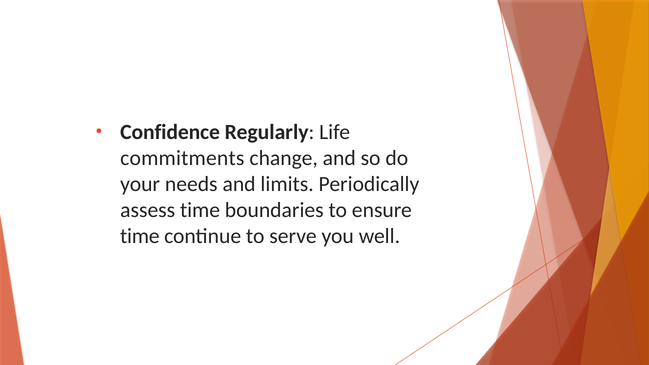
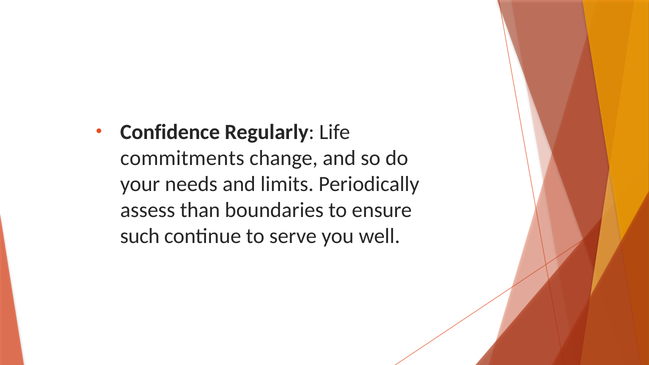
assess time: time -> than
time at (140, 236): time -> such
